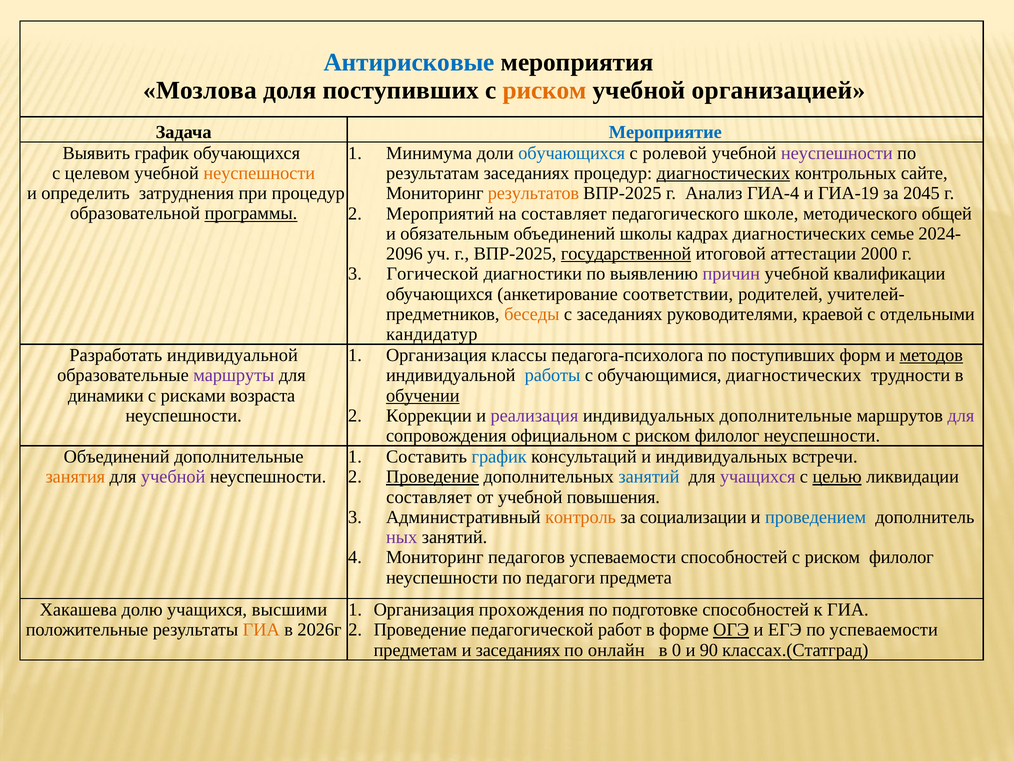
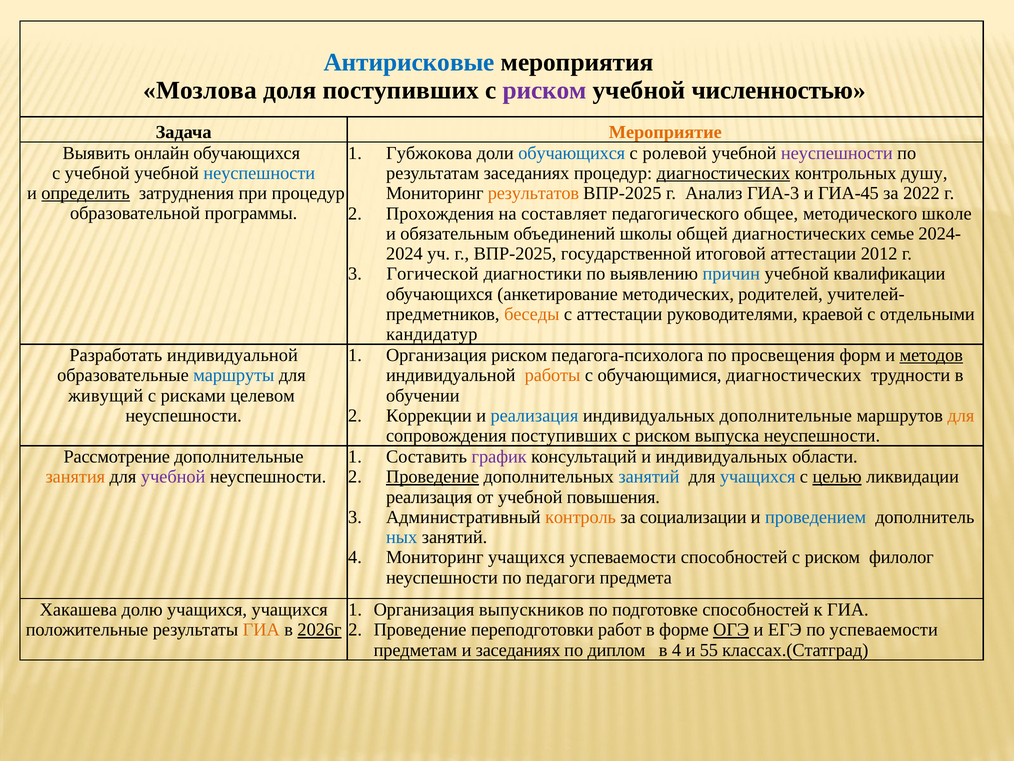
риском at (545, 90) colour: orange -> purple
организацией: организацией -> численностью
Мероприятие colour: blue -> orange
Выявить график: график -> онлайн
Минимума: Минимума -> Губжокова
с целевом: целевом -> учебной
неуспешности at (259, 173) colour: orange -> blue
сайте: сайте -> душу
определить underline: none -> present
ГИА-4: ГИА-4 -> ГИА-3
ГИА-19: ГИА-19 -> ГИА-45
2045: 2045 -> 2022
программы underline: present -> none
Мероприятий: Мероприятий -> Прохождения
школе: школе -> общее
общей: общей -> школе
кадрах: кадрах -> общей
2096: 2096 -> 2024
государственной underline: present -> none
2000: 2000 -> 2012
причин colour: purple -> blue
соответствии: соответствии -> методических
с заседаниях: заседаниях -> аттестации
Организация классы: классы -> риском
по поступивших: поступивших -> просвещения
маршруты colour: purple -> blue
работы colour: blue -> orange
динамики: динамики -> живущий
возраста: возраста -> целевом
обучении underline: present -> none
реализация at (534, 415) colour: purple -> blue
для at (961, 415) colour: purple -> orange
сопровождения официальном: официальном -> поступивших
филолог at (727, 435): филолог -> выпуска
Объединений at (117, 456): Объединений -> Рассмотрение
график at (499, 456) colour: blue -> purple
встречи: встречи -> области
учащихся at (758, 477) colour: purple -> blue
составляет at (429, 497): составляет -> реализация
ных colour: purple -> blue
Мониторинг педагогов: педагогов -> учащихся
учащихся высшими: высшими -> учащихся
прохождения: прохождения -> выпускников
2026г underline: none -> present
педагогической: педагогической -> переподготовки
онлайн: онлайн -> диплом
в 0: 0 -> 4
90: 90 -> 55
